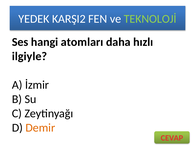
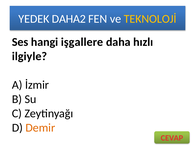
KARŞI2: KARŞI2 -> DAHA2
TEKNOLOJİ colour: light green -> yellow
atomları: atomları -> işgallere
